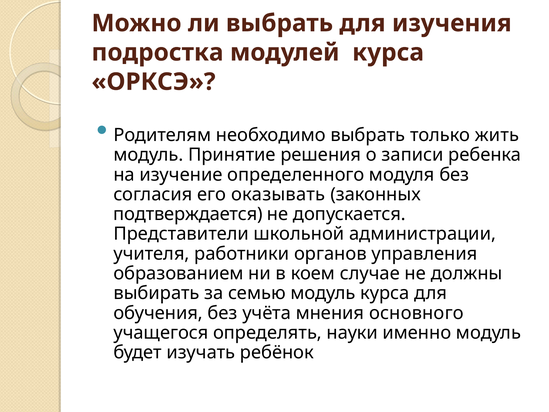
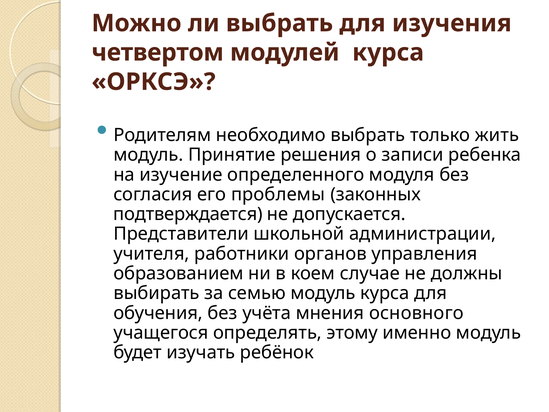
подростка: подростка -> четвертом
оказывать: оказывать -> проблемы
науки: науки -> этому
